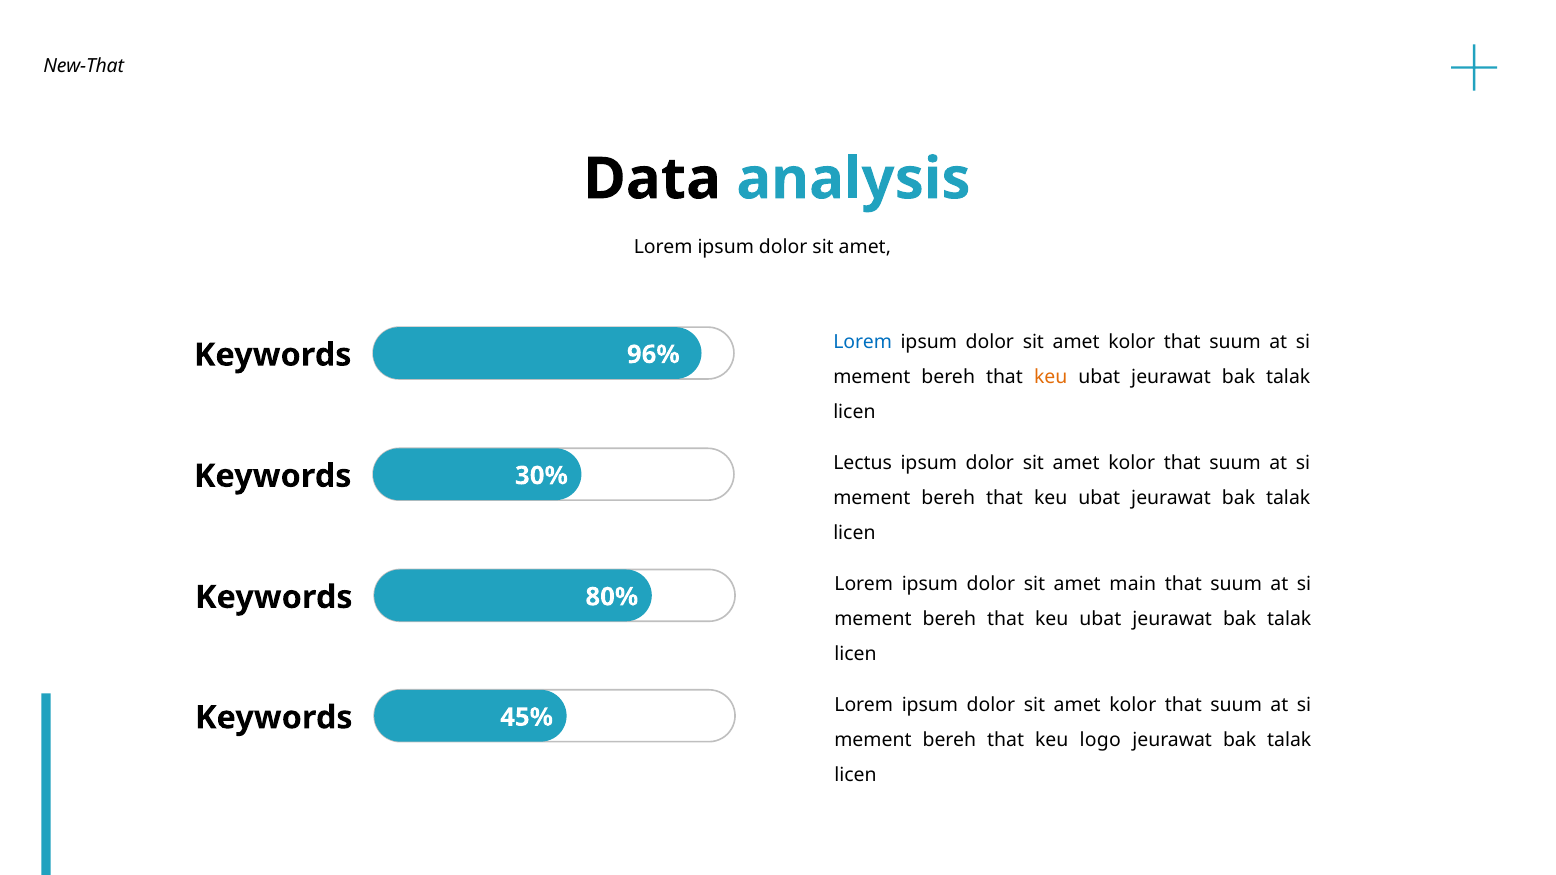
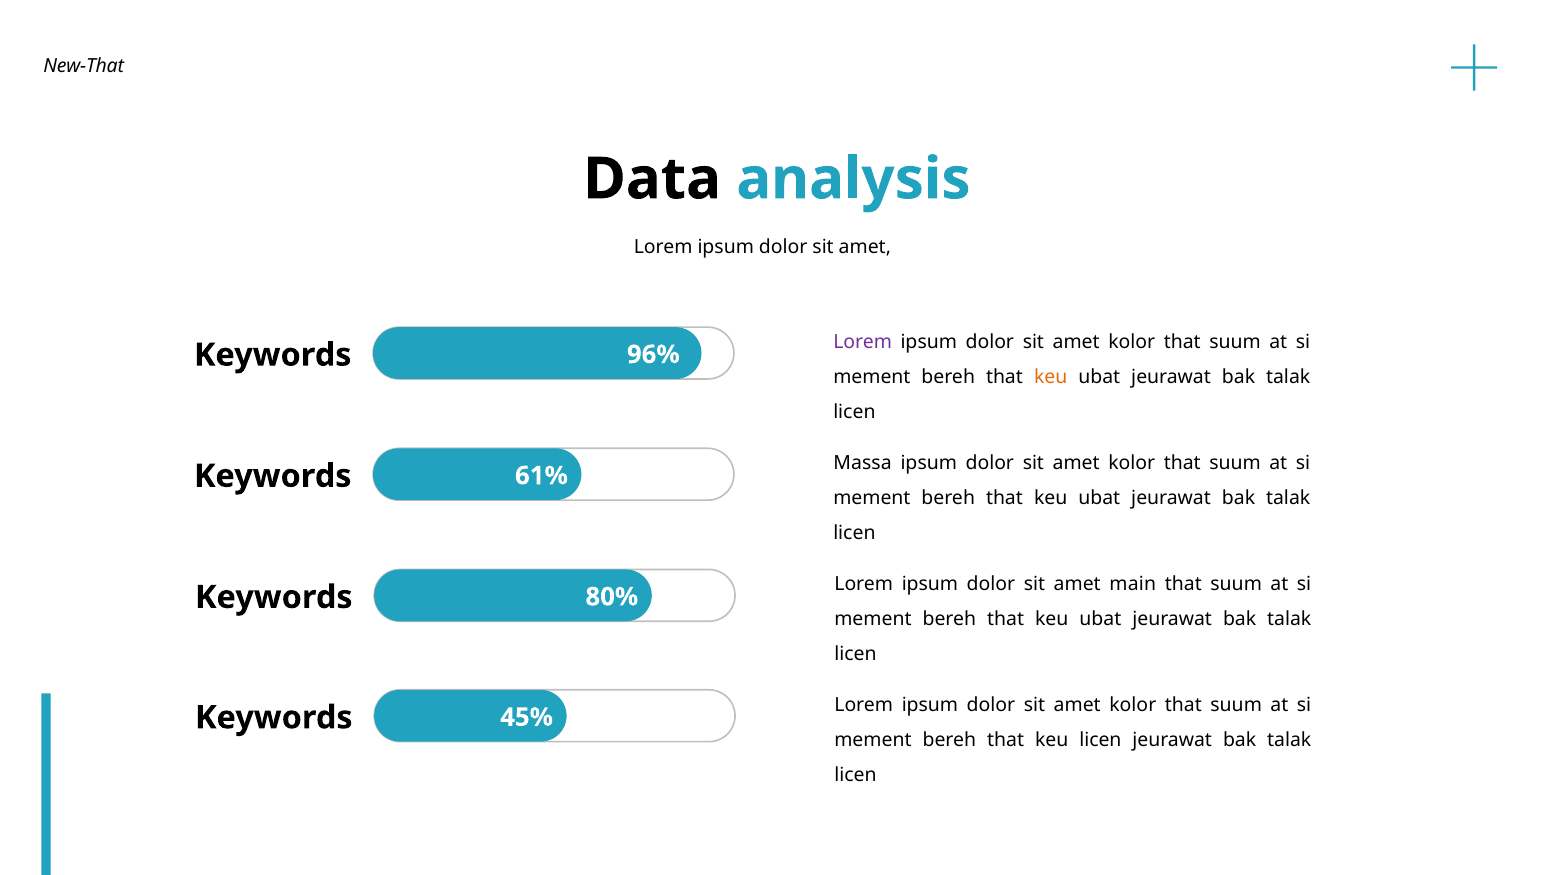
Lorem at (863, 342) colour: blue -> purple
Lectus: Lectus -> Massa
30%: 30% -> 61%
keu logo: logo -> licen
